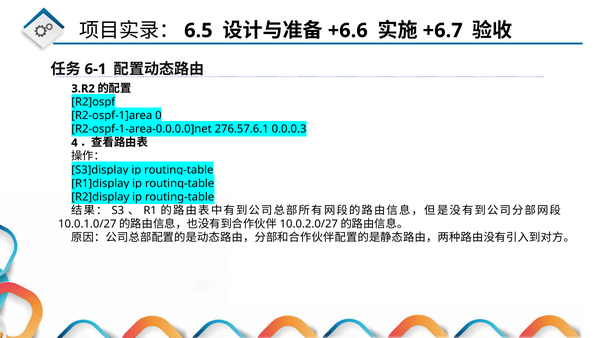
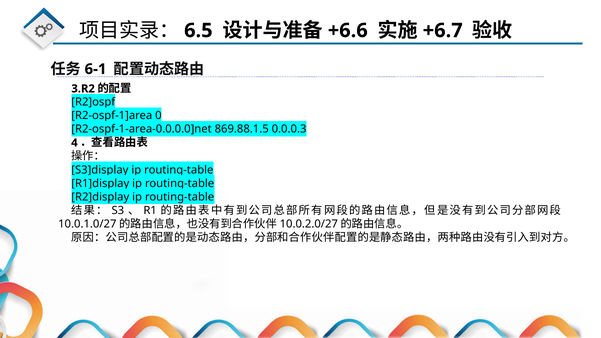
276.57.6.1: 276.57.6.1 -> 869.88.1.5
